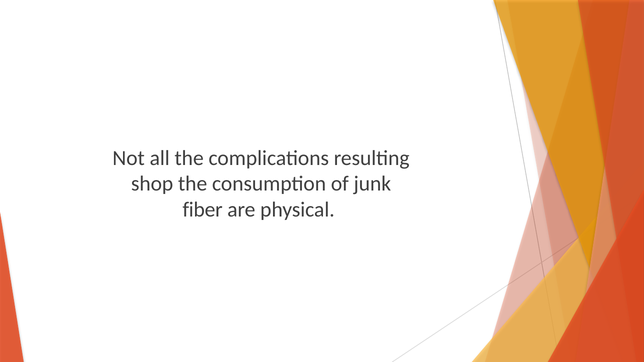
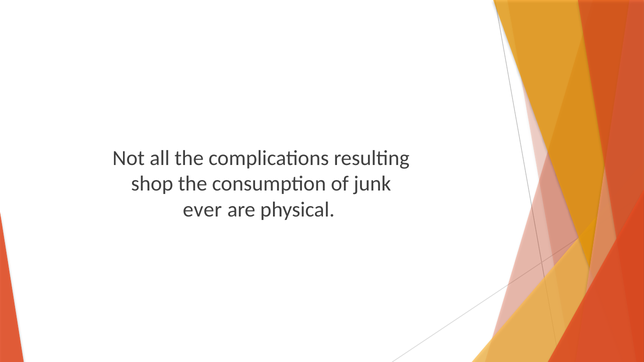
fiber: fiber -> ever
